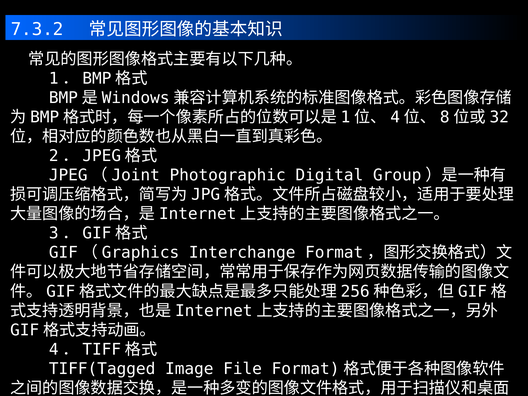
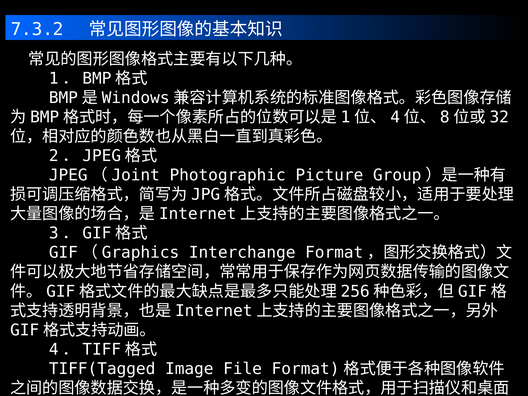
Digital: Digital -> Picture
